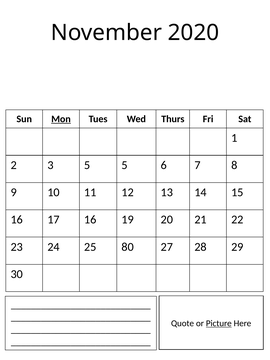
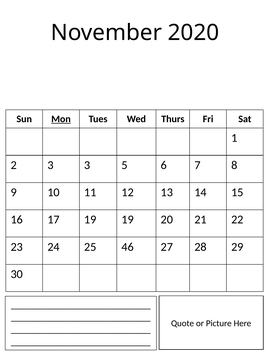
3 5: 5 -> 3
17 16: 16 -> 19
80: 80 -> 46
Picture underline: present -> none
